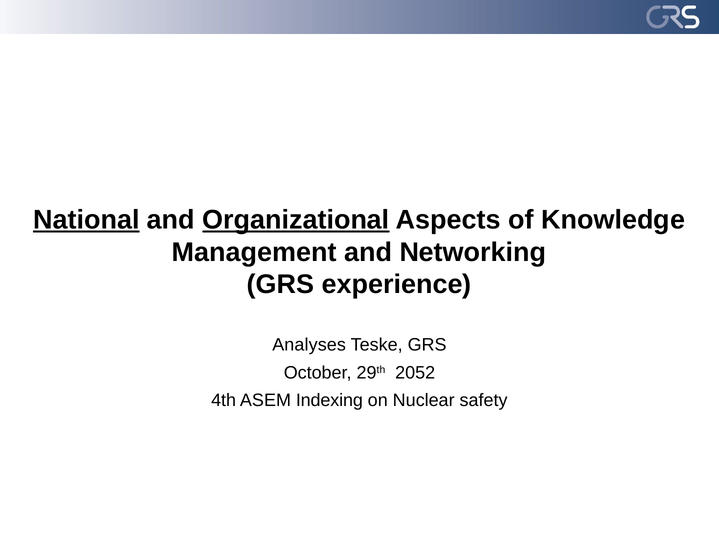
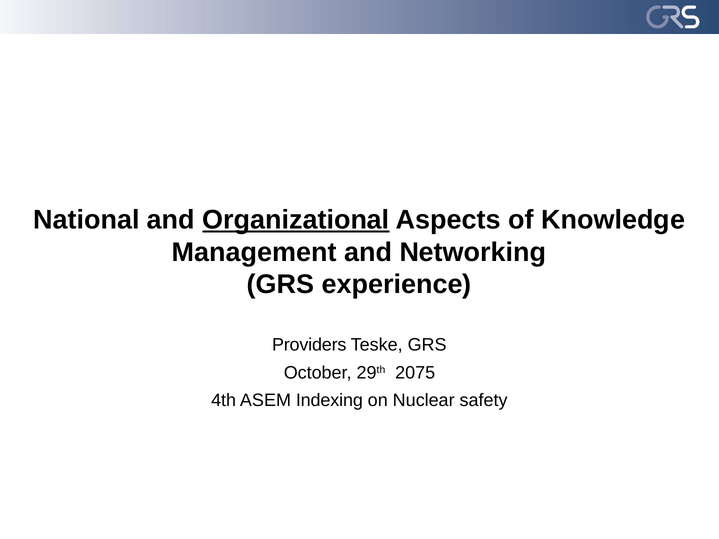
National underline: present -> none
Analyses: Analyses -> Providers
2052: 2052 -> 2075
